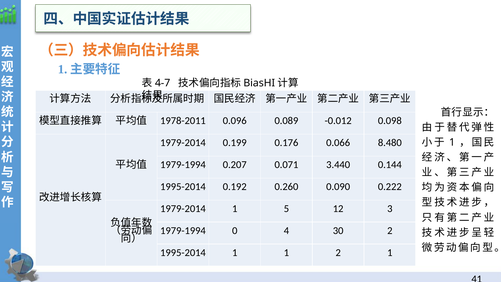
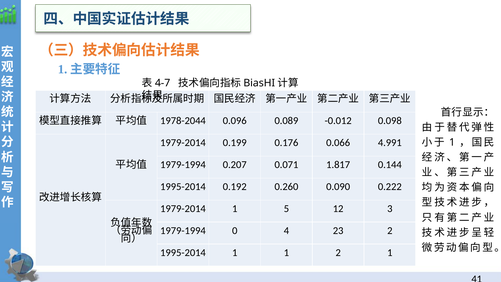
1978-2011: 1978-2011 -> 1978-2044
8.480: 8.480 -> 4.991
3.440: 3.440 -> 1.817
30: 30 -> 23
